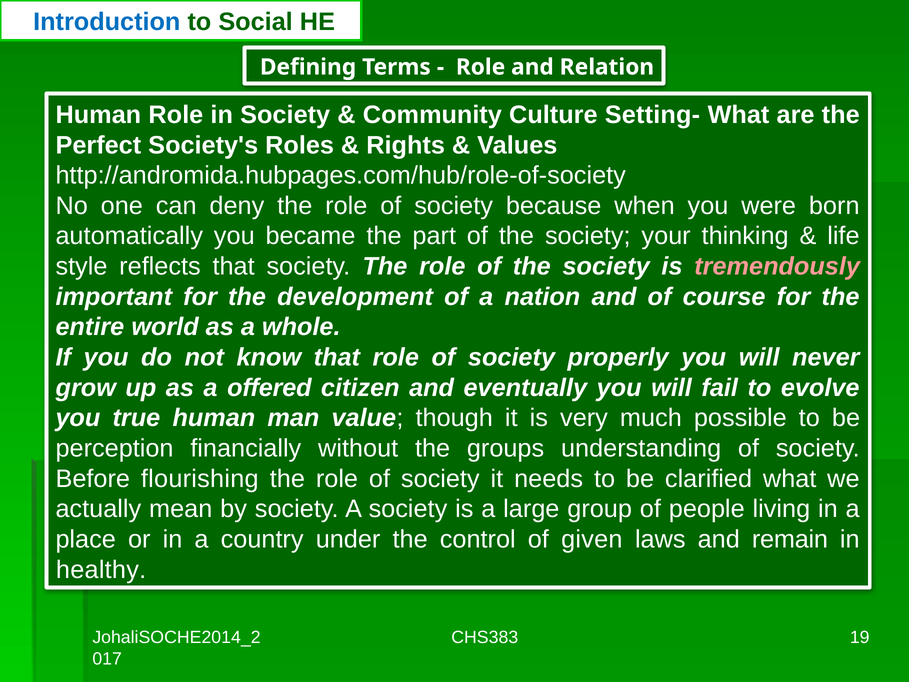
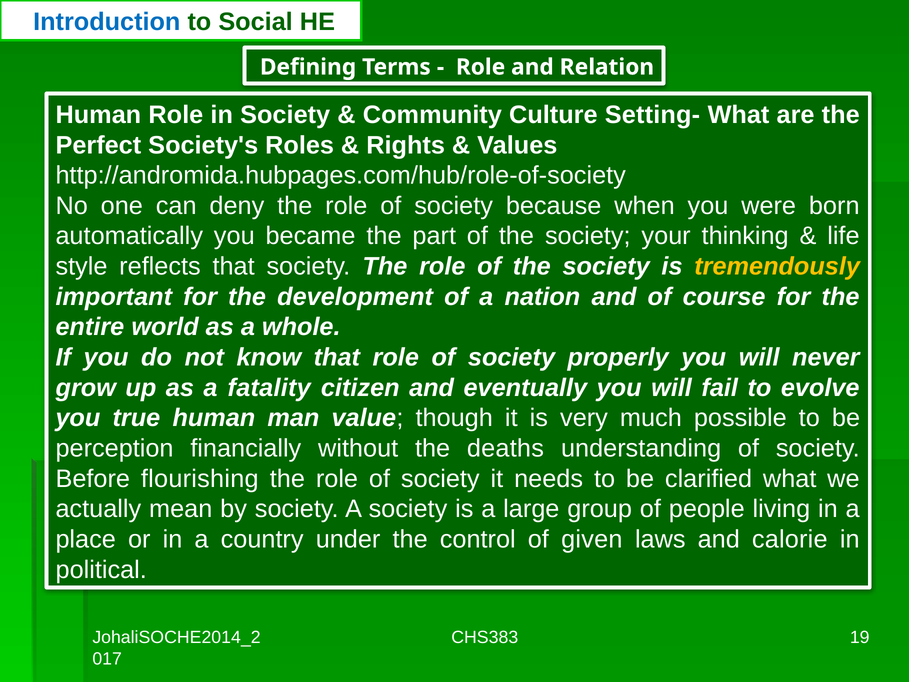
tremendously colour: pink -> yellow
offered: offered -> fatality
groups: groups -> deaths
remain: remain -> calorie
healthy: healthy -> political
